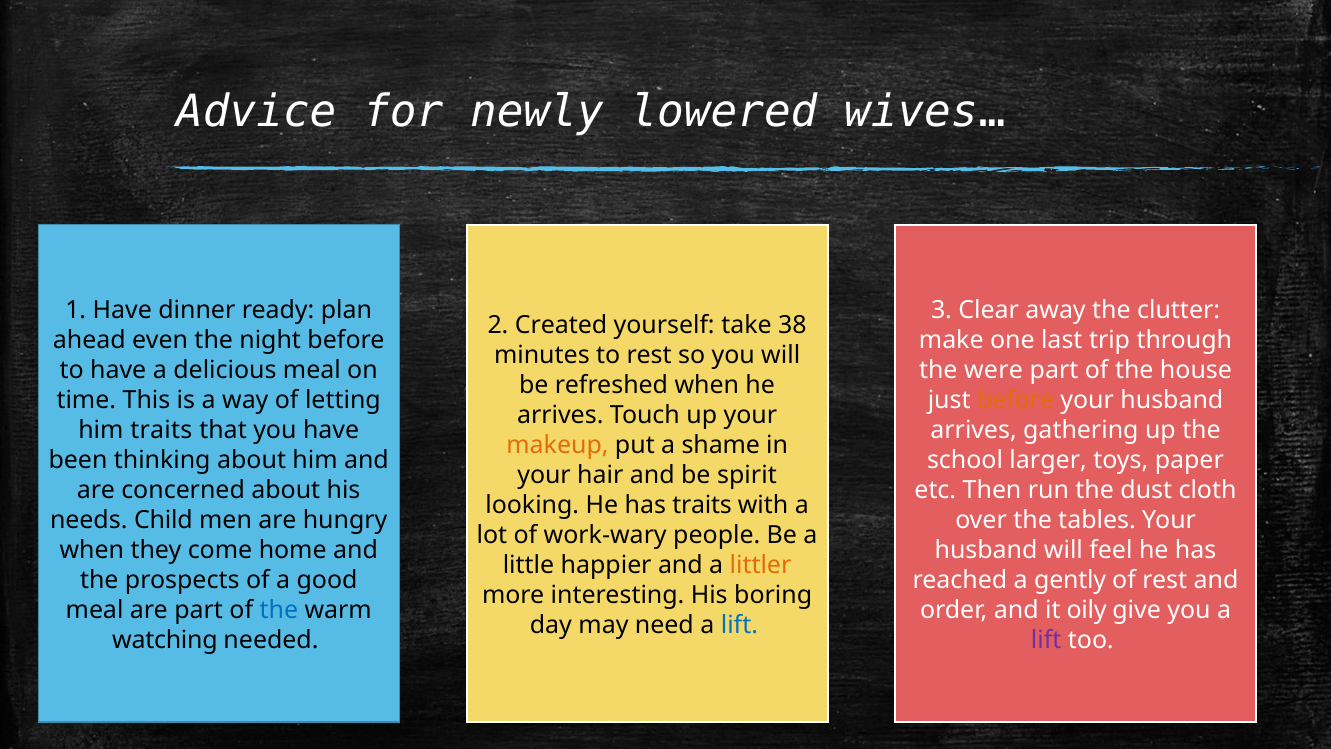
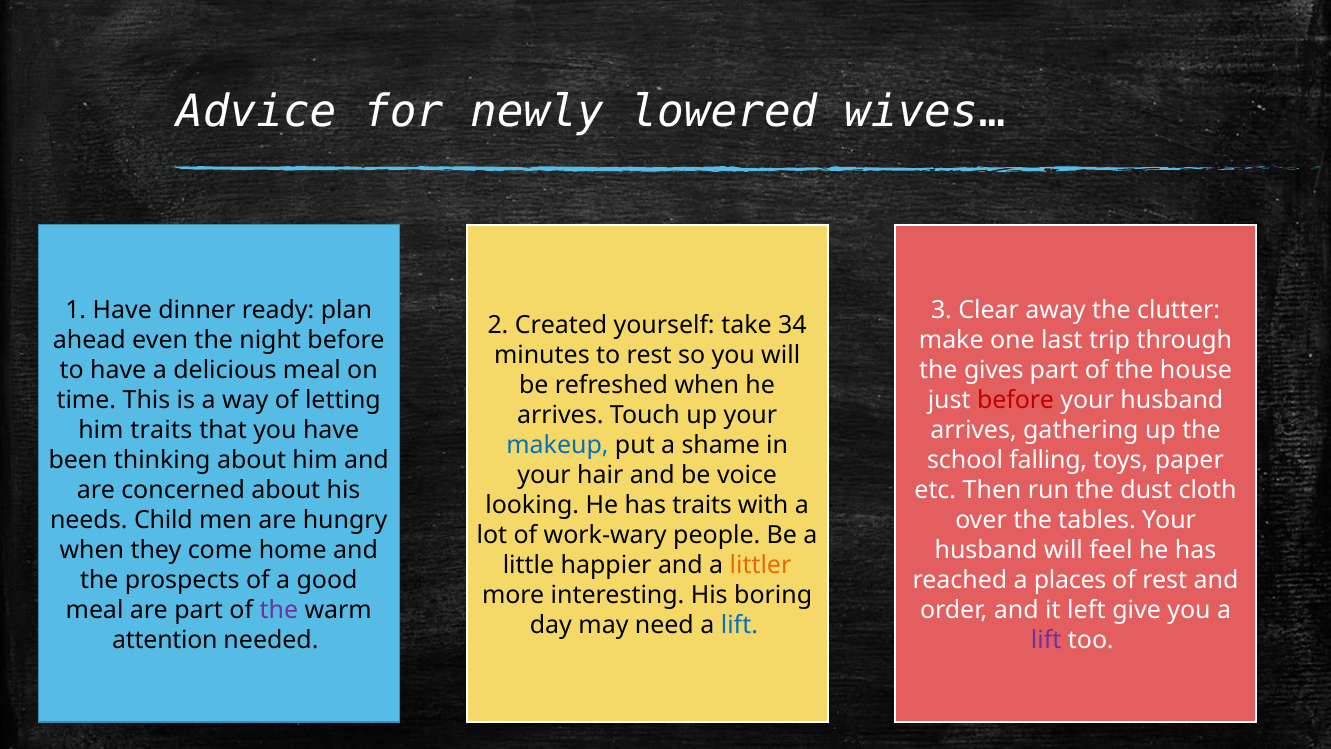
38: 38 -> 34
were: were -> gives
before at (1016, 400) colour: orange -> red
makeup colour: orange -> blue
larger: larger -> falling
spirit: spirit -> voice
gently: gently -> places
the at (279, 610) colour: blue -> purple
oily: oily -> left
watching: watching -> attention
